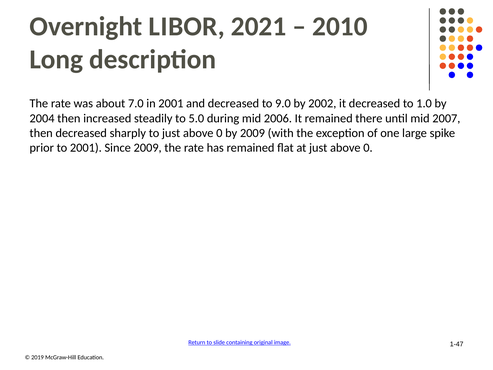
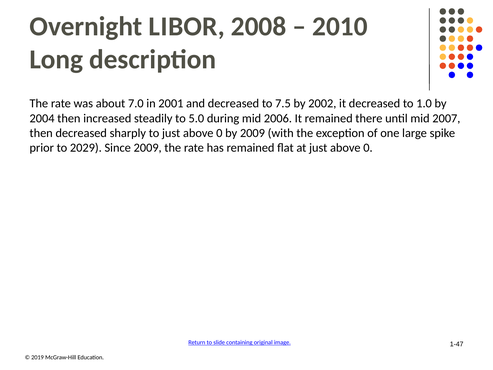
2021: 2021 -> 2008
9.0: 9.0 -> 7.5
to 2001: 2001 -> 2029
